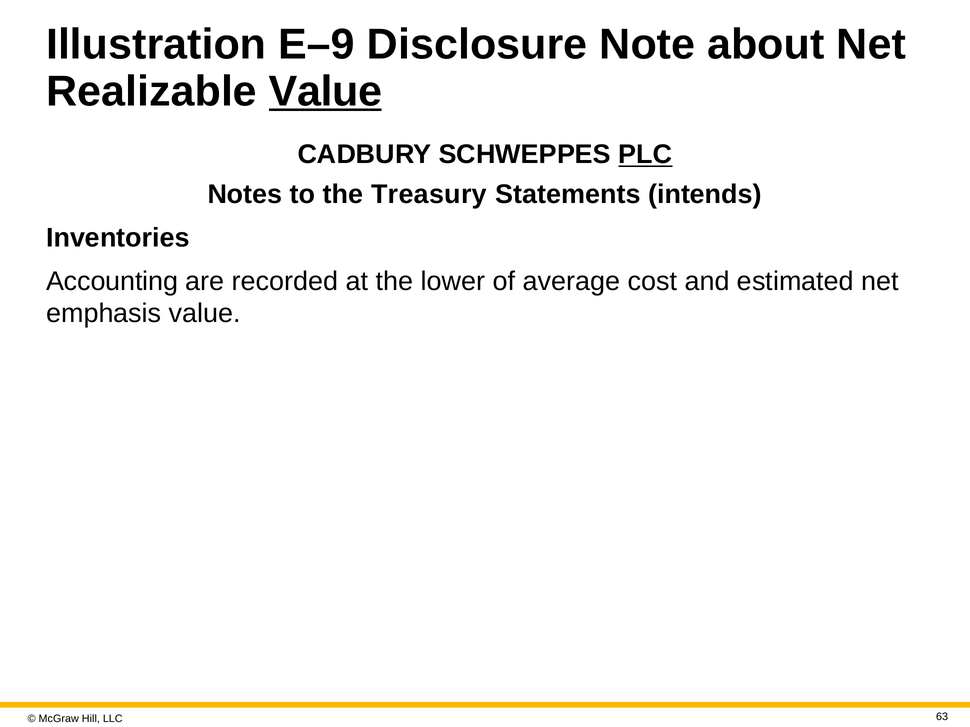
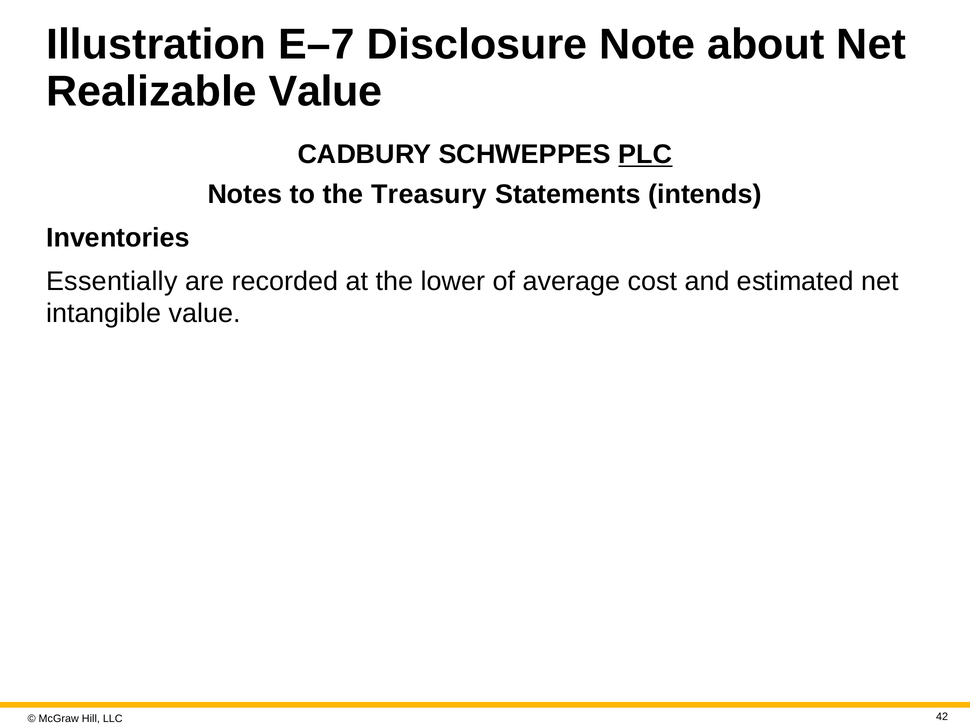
E–9: E–9 -> E–7
Value at (326, 91) underline: present -> none
Accounting: Accounting -> Essentially
emphasis: emphasis -> intangible
63: 63 -> 42
